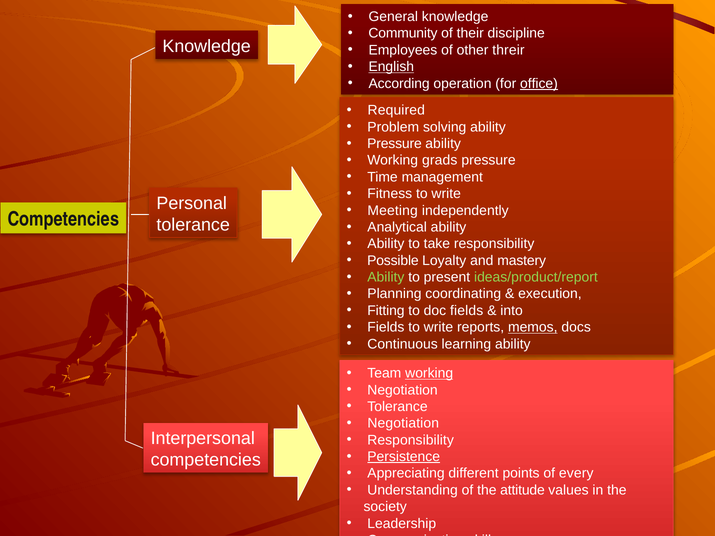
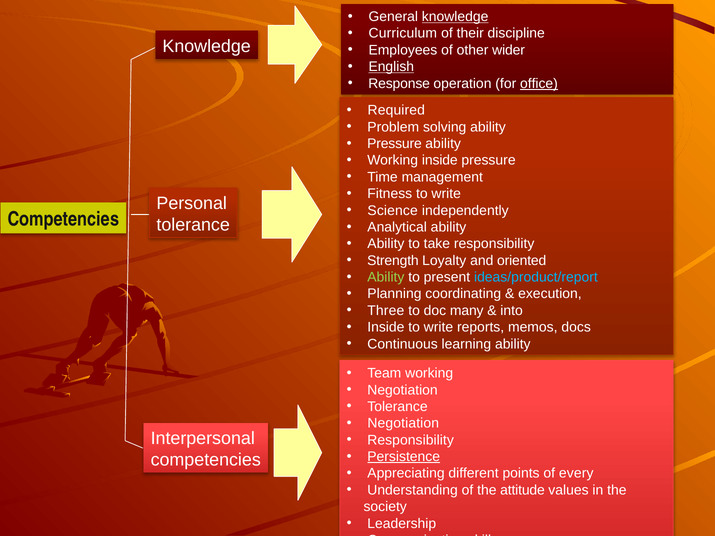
knowledge at (455, 17) underline: none -> present
Community: Community -> Curriculum
threir: threir -> wider
According: According -> Response
Working grads: grads -> inside
Meeting: Meeting -> Science
Possible: Possible -> Strength
mastery: mastery -> oriented
ideas/product/report colour: light green -> light blue
Fitting: Fitting -> Three
doc fields: fields -> many
Fields at (386, 327): Fields -> Inside
memos underline: present -> none
working at (429, 373) underline: present -> none
